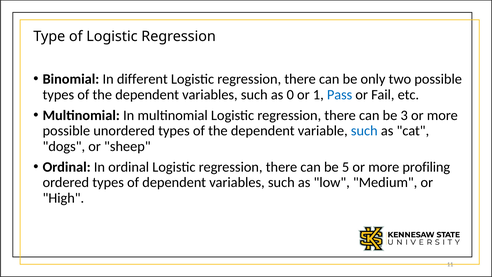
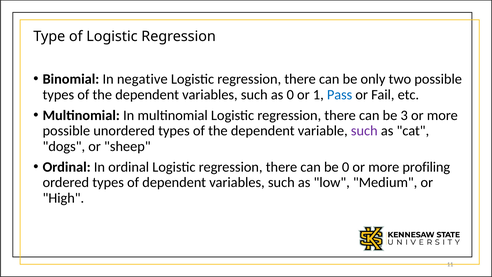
different: different -> negative
such at (364, 131) colour: blue -> purple
be 5: 5 -> 0
